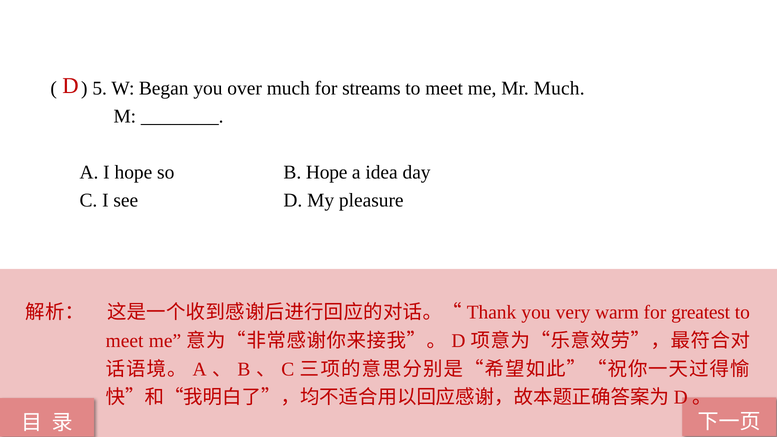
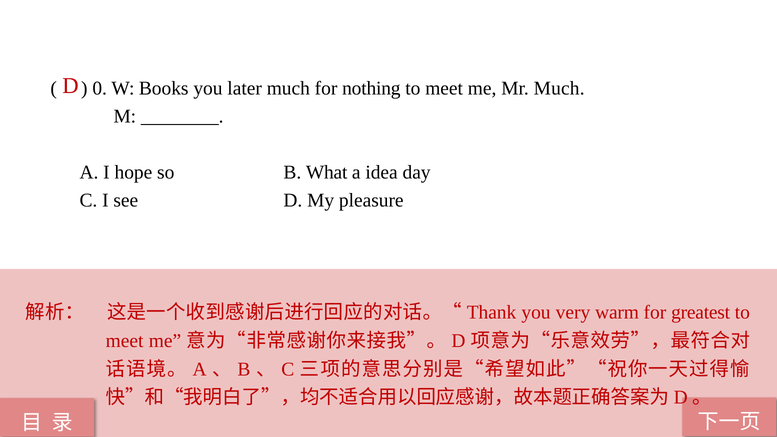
5: 5 -> 0
Began: Began -> Books
over: over -> later
streams: streams -> nothing
B Hope: Hope -> What
